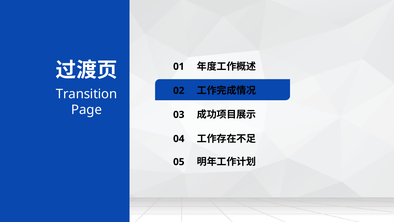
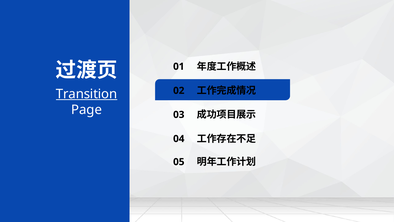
Transition underline: none -> present
